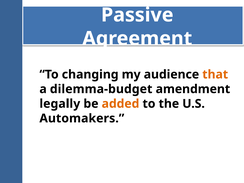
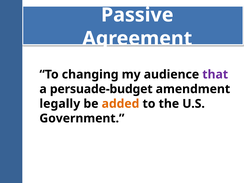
that colour: orange -> purple
dilemma-budget: dilemma-budget -> persuade-budget
Automakers: Automakers -> Government
